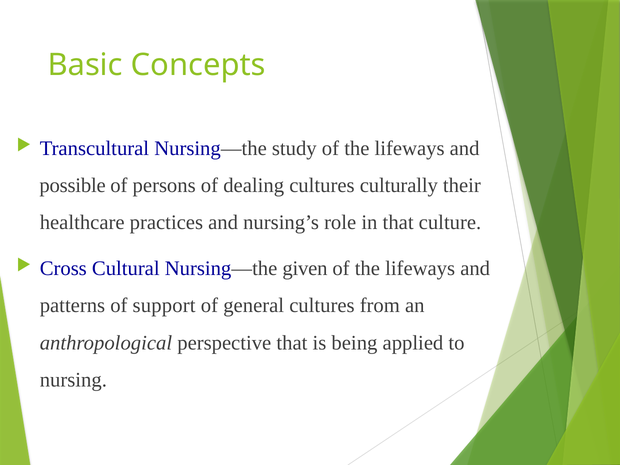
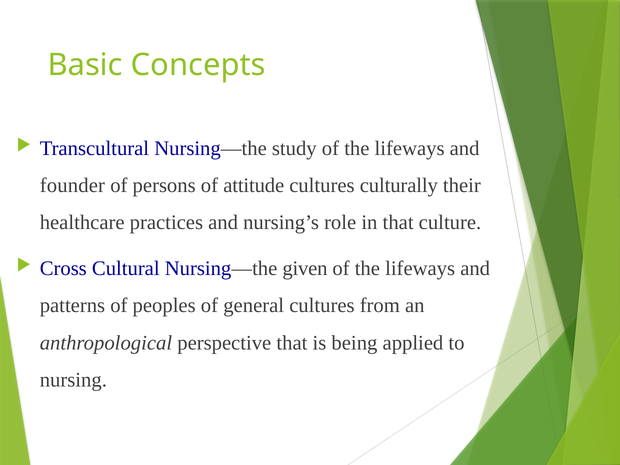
possible: possible -> founder
dealing: dealing -> attitude
support: support -> peoples
